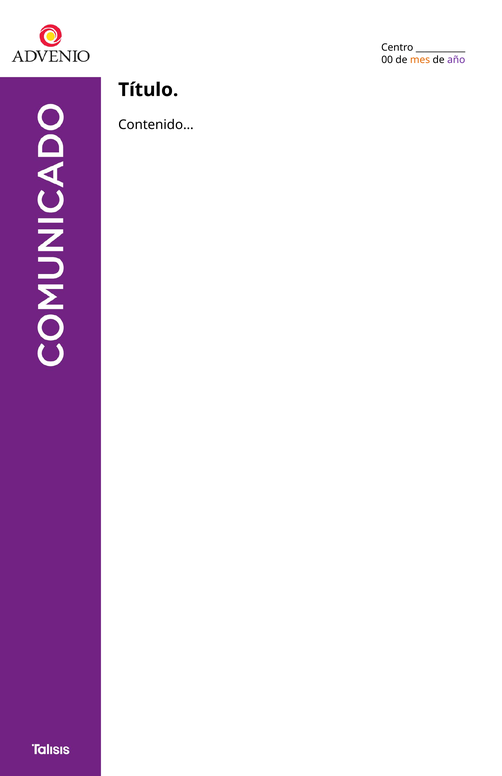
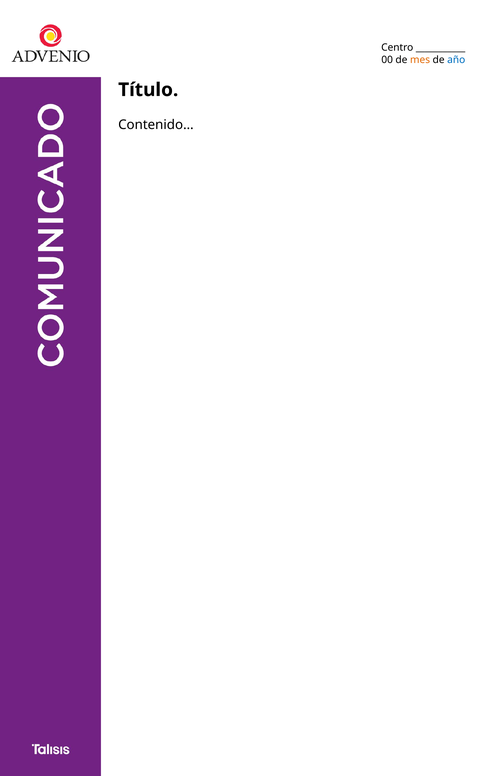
año colour: purple -> blue
